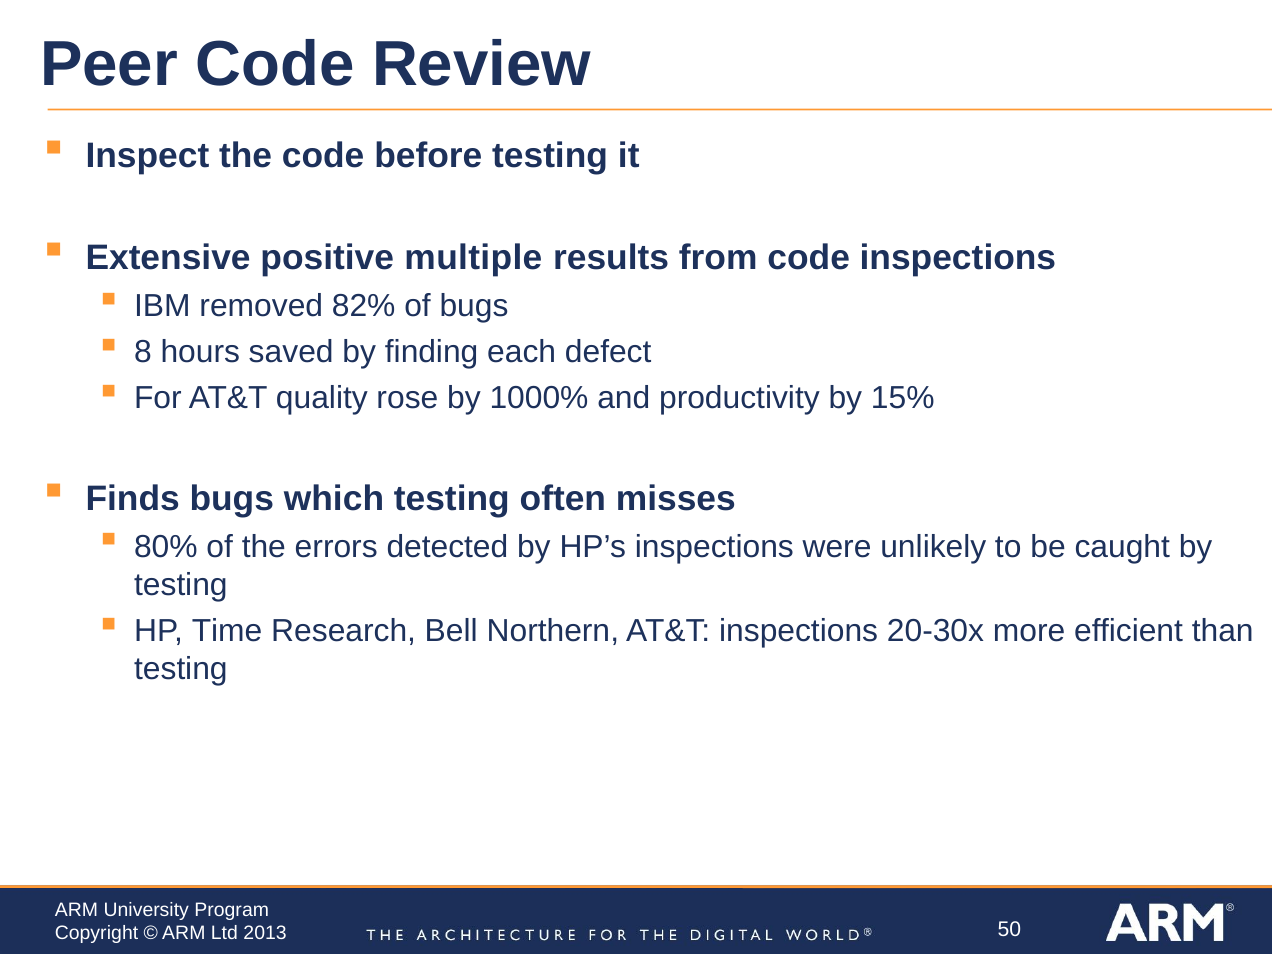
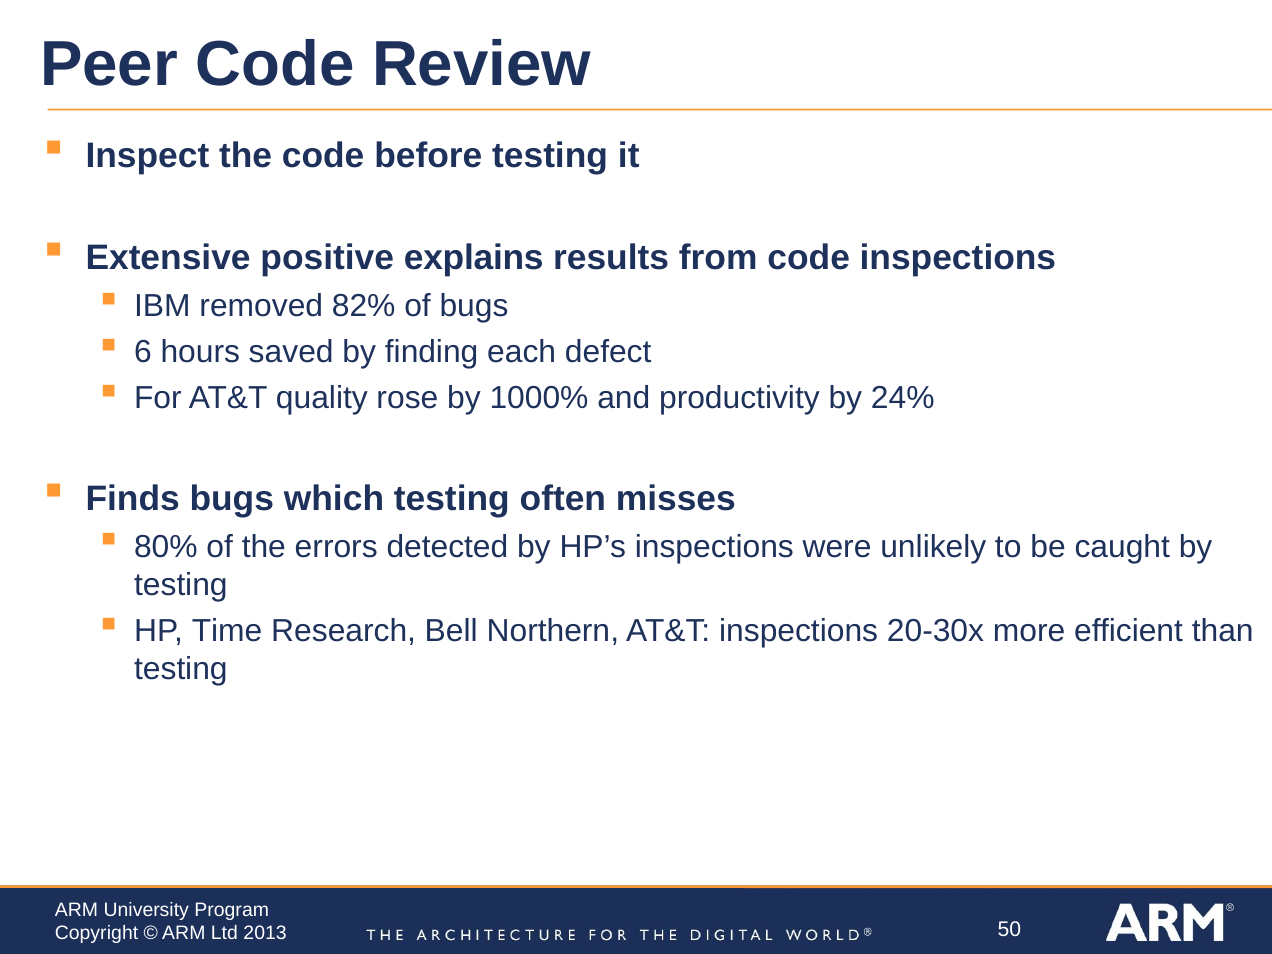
multiple: multiple -> explains
8: 8 -> 6
15%: 15% -> 24%
